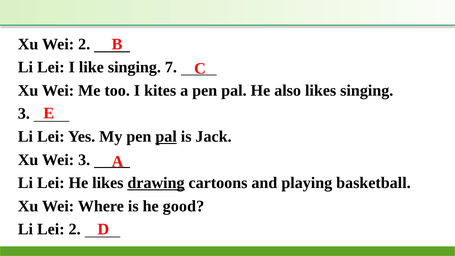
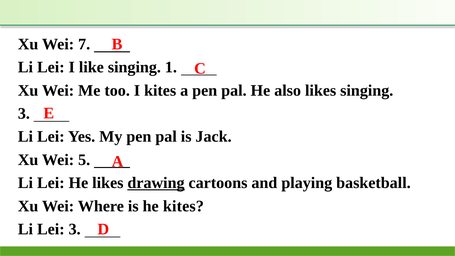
Wei 2: 2 -> 7
7: 7 -> 1
pal at (166, 137) underline: present -> none
Wei 3: 3 -> 5
he good: good -> kites
Lei 2: 2 -> 3
